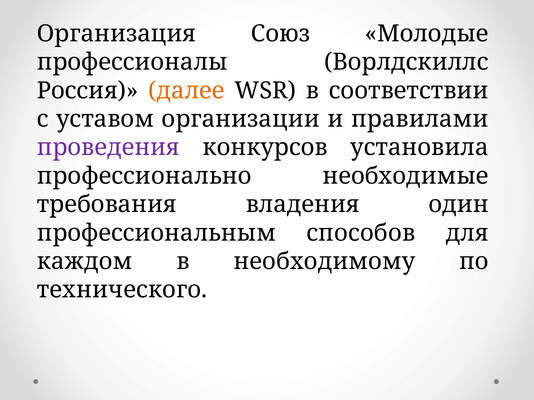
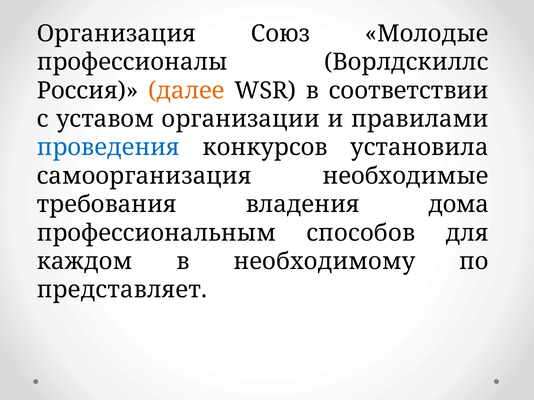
проведения colour: purple -> blue
профессионально: профессионально -> самоорганизация
один: один -> дома
технического: технического -> представляет
